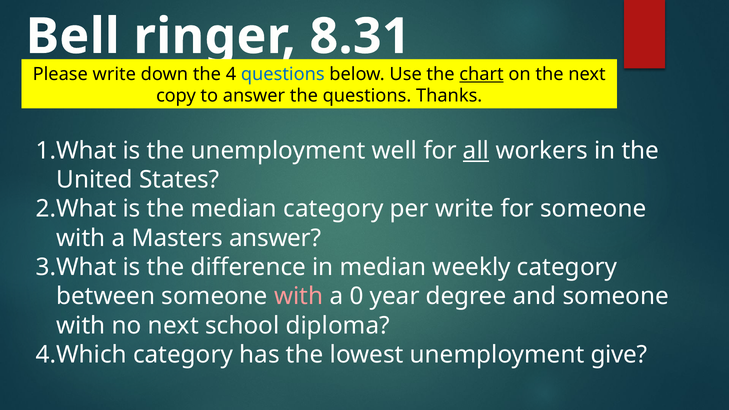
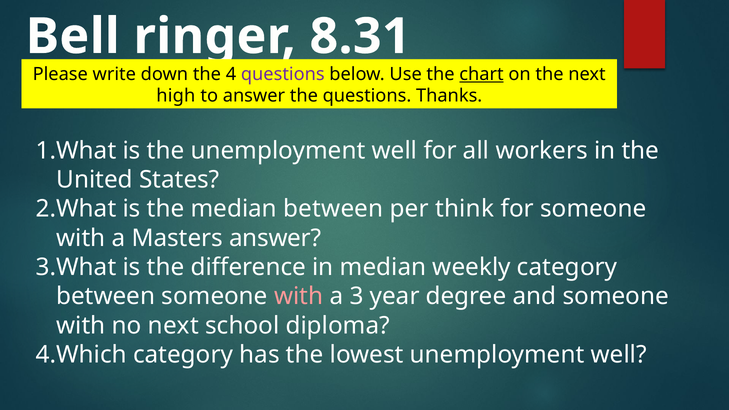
questions at (283, 74) colour: blue -> purple
copy: copy -> high
all underline: present -> none
median category: category -> between
per write: write -> think
0: 0 -> 3
lowest unemployment give: give -> well
